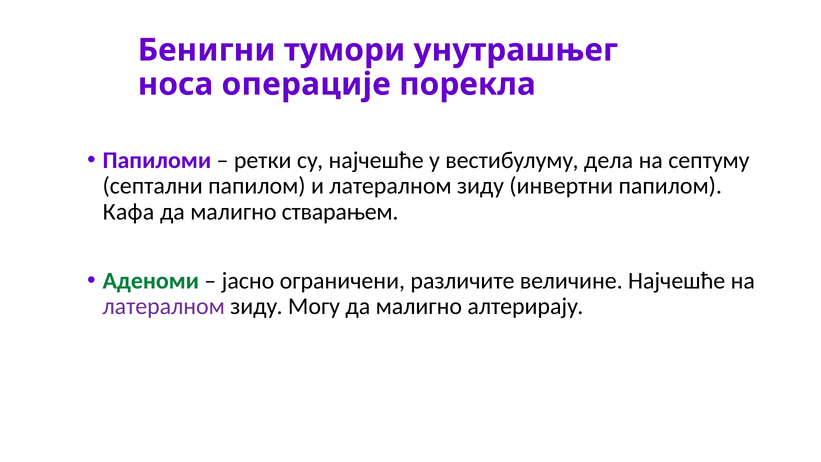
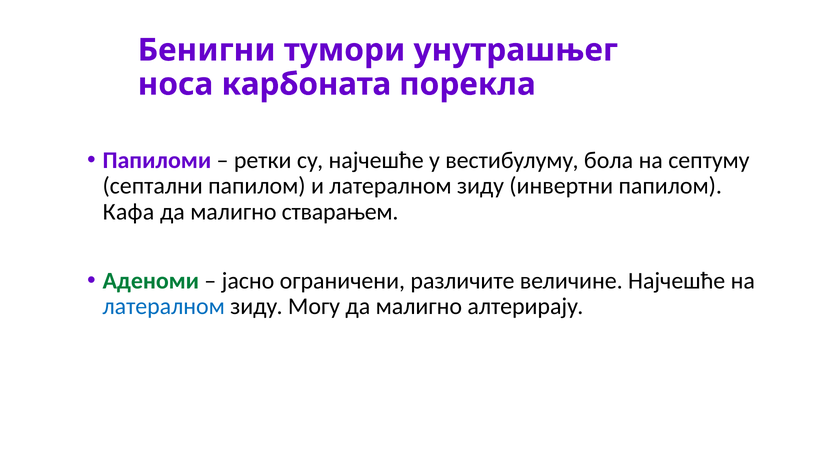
операције: операције -> карбоната
дела: дела -> бола
латералном at (164, 306) colour: purple -> blue
